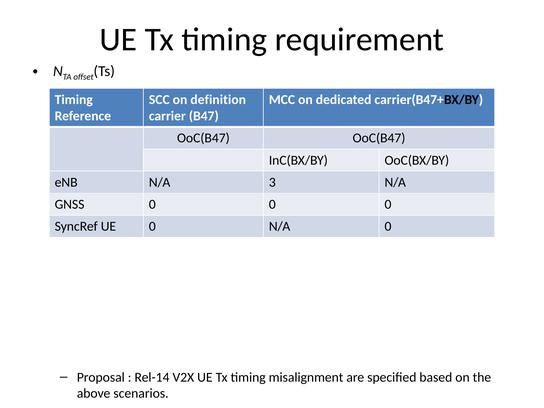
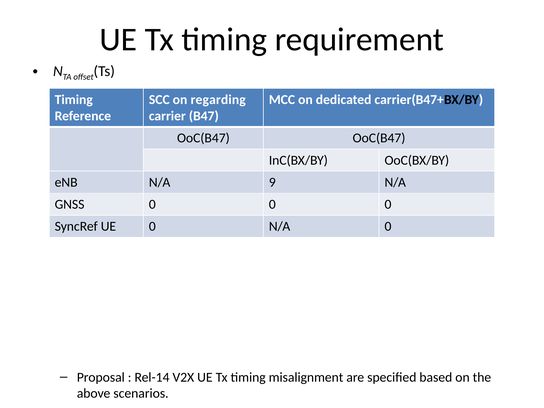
definition: definition -> regarding
3: 3 -> 9
